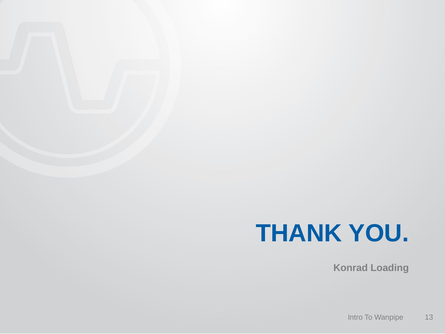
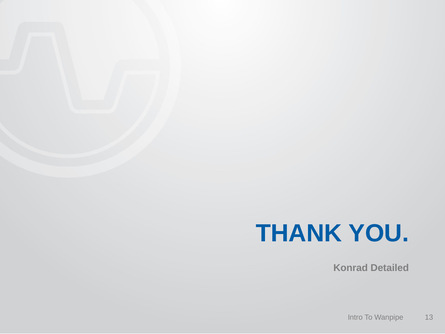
Loading: Loading -> Detailed
